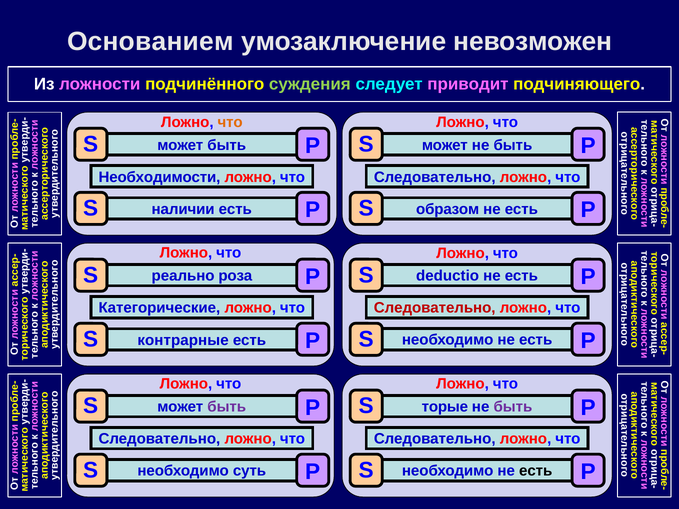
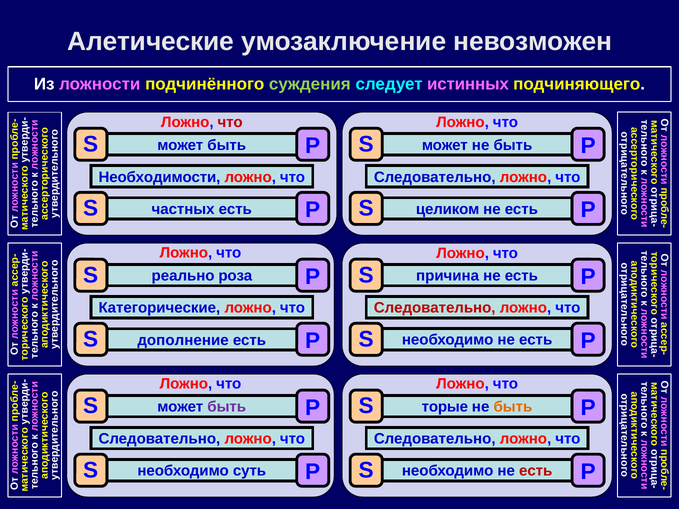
Основанием: Основанием -> Алетические
приводит: приводит -> истинных
что at (230, 122) colour: orange -> red
наличии: наличии -> частных
образом: образом -> целиком
deductio: deductio -> причина
контрарные: контрарные -> дополнение
быть at (513, 407) colour: purple -> orange
есть at (536, 471) colour: black -> red
